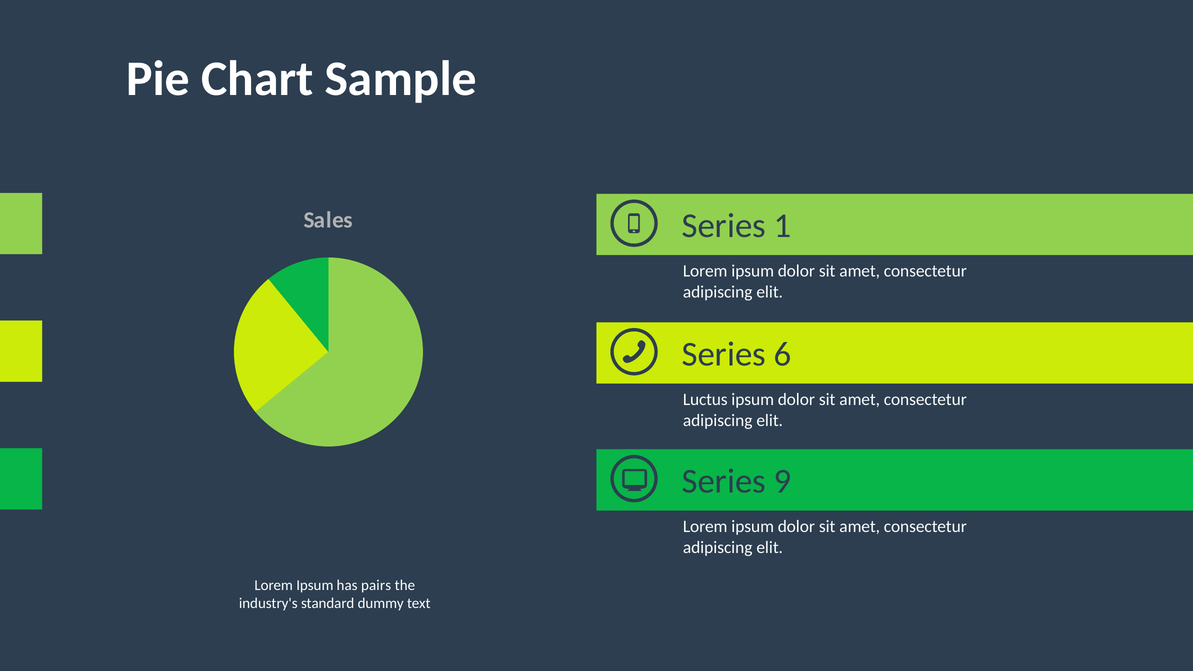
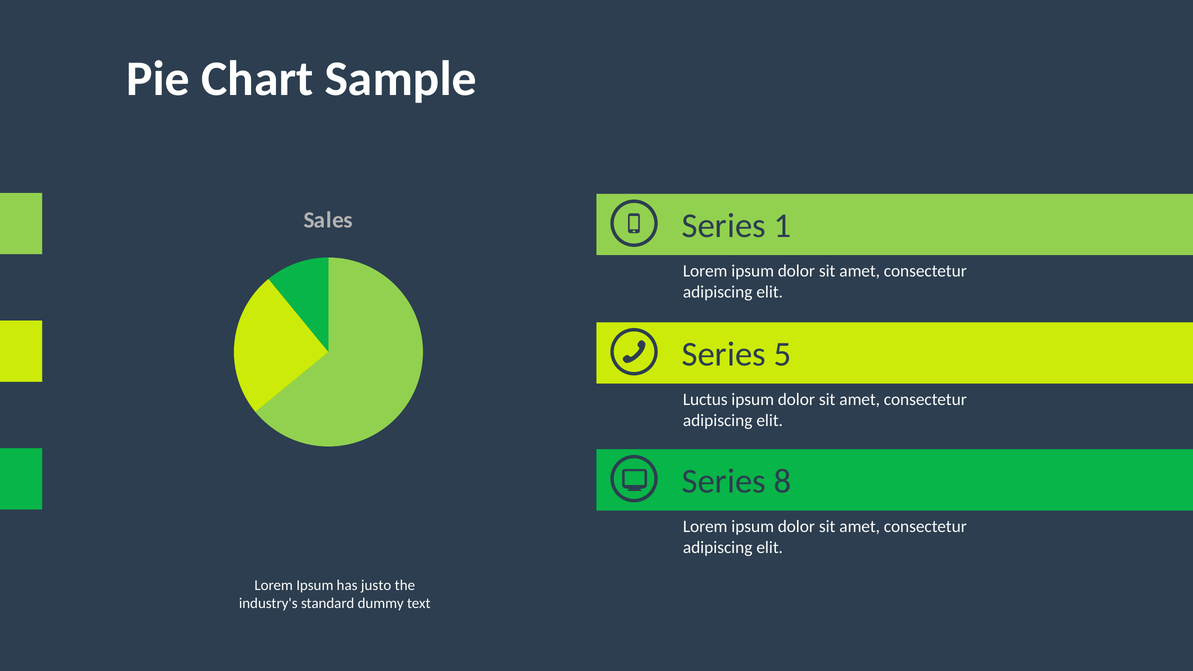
6: 6 -> 5
9: 9 -> 8
pairs: pairs -> justo
